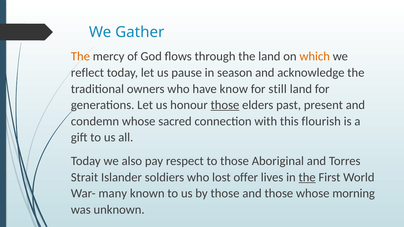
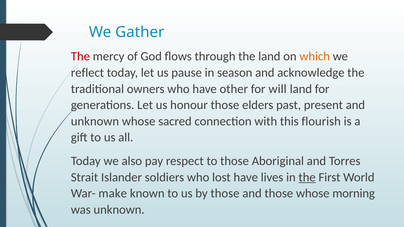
The at (80, 57) colour: orange -> red
know: know -> other
still: still -> will
those at (225, 105) underline: present -> none
condemn at (95, 121): condemn -> unknown
lost offer: offer -> have
many: many -> make
